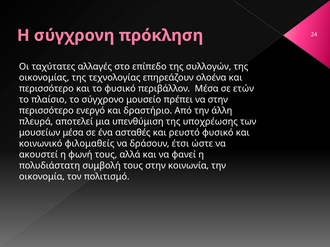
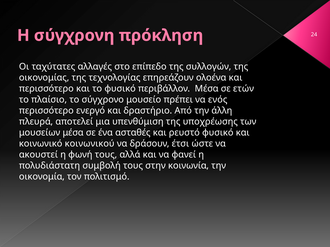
να στην: στην -> ενός
φιλομαθείς: φιλομαθείς -> κοινωνικού
